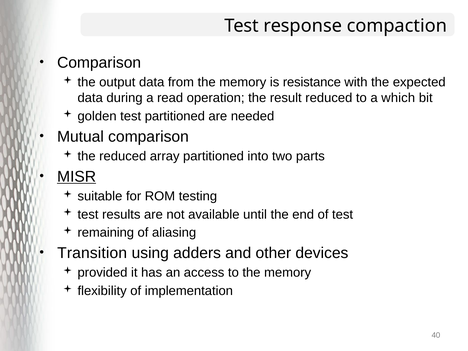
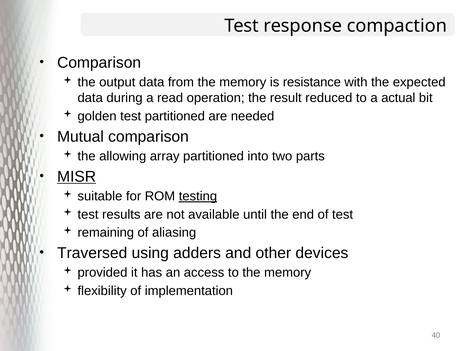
which: which -> actual
the reduced: reduced -> allowing
testing underline: none -> present
Transition: Transition -> Traversed
